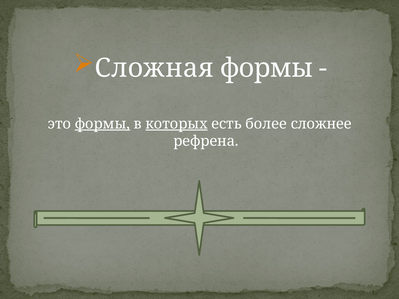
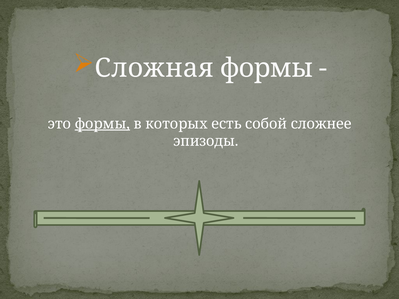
которых underline: present -> none
более: более -> собой
рефрена: рефрена -> эпизоды
